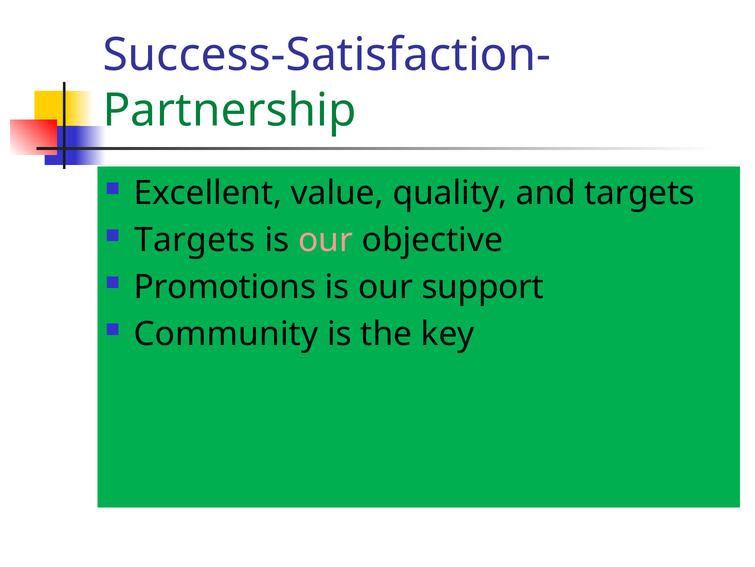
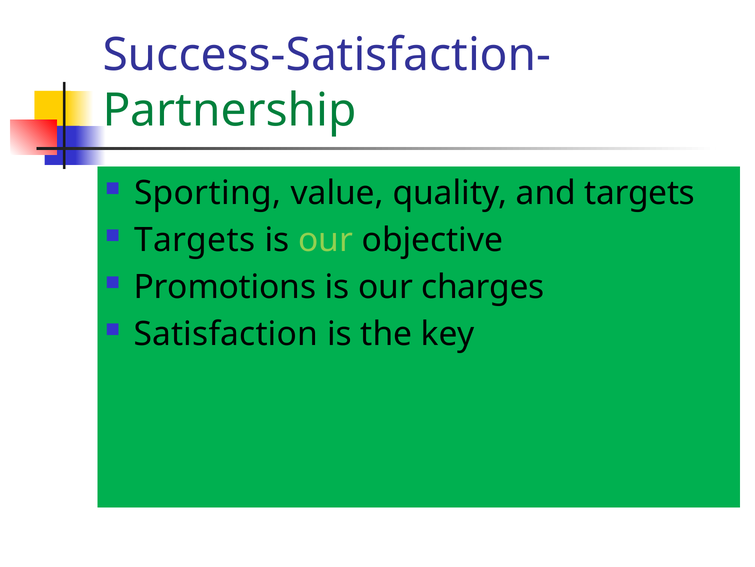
Excellent: Excellent -> Sporting
our at (326, 240) colour: pink -> light green
support: support -> charges
Community: Community -> Satisfaction
